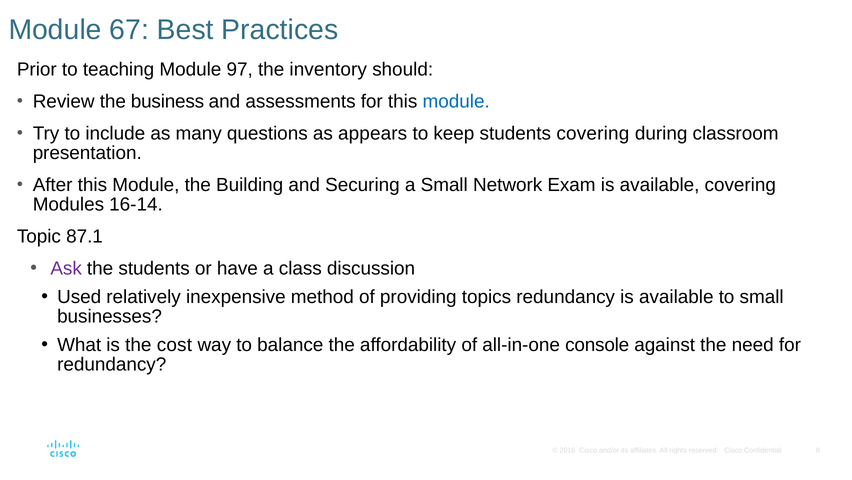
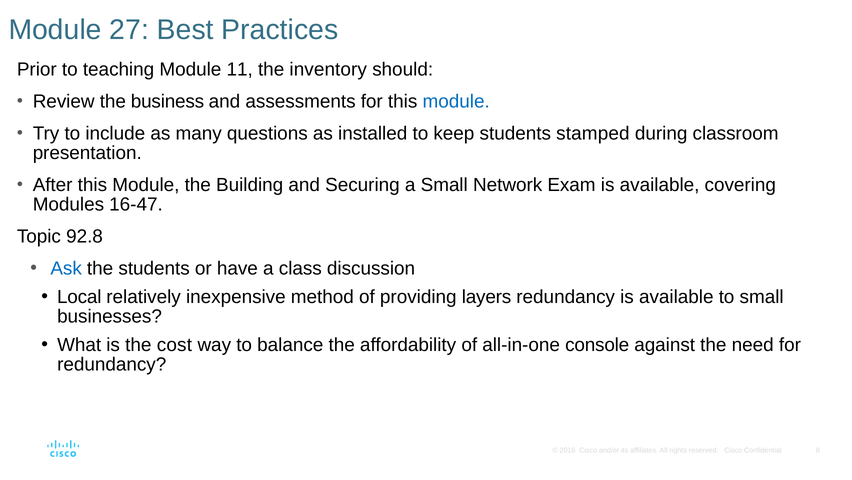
67: 67 -> 27
97: 97 -> 11
appears: appears -> installed
students covering: covering -> stamped
16-14: 16-14 -> 16-47
87.1: 87.1 -> 92.8
Ask colour: purple -> blue
Used: Used -> Local
topics: topics -> layers
